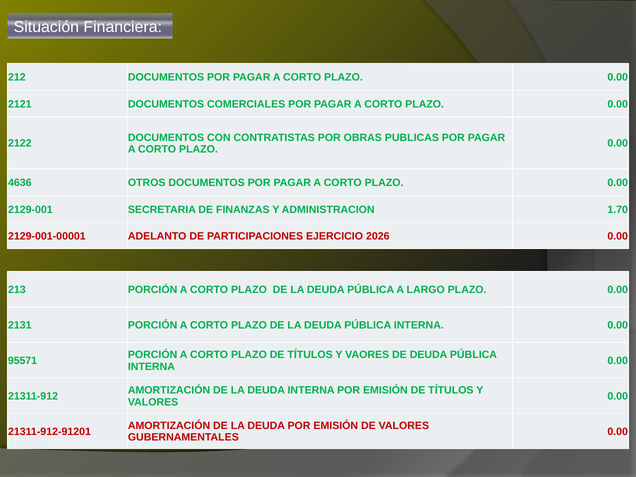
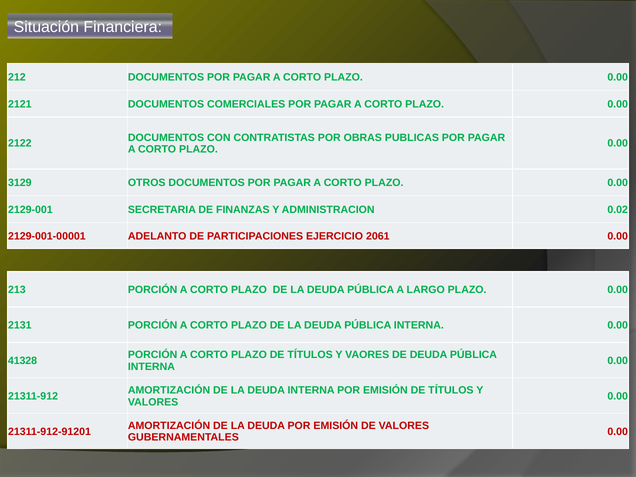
4636: 4636 -> 3129
1.70: 1.70 -> 0.02
2026: 2026 -> 2061
95571: 95571 -> 41328
